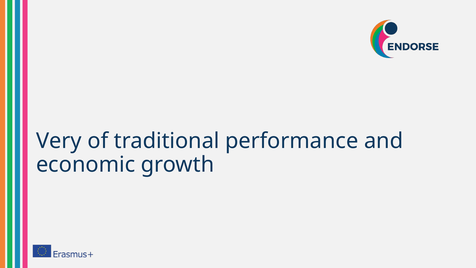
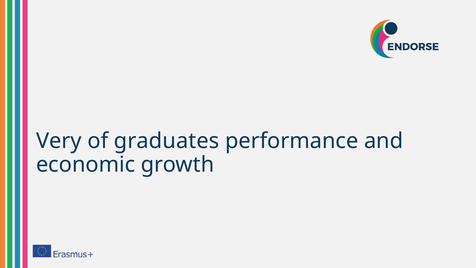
traditional: traditional -> graduates
